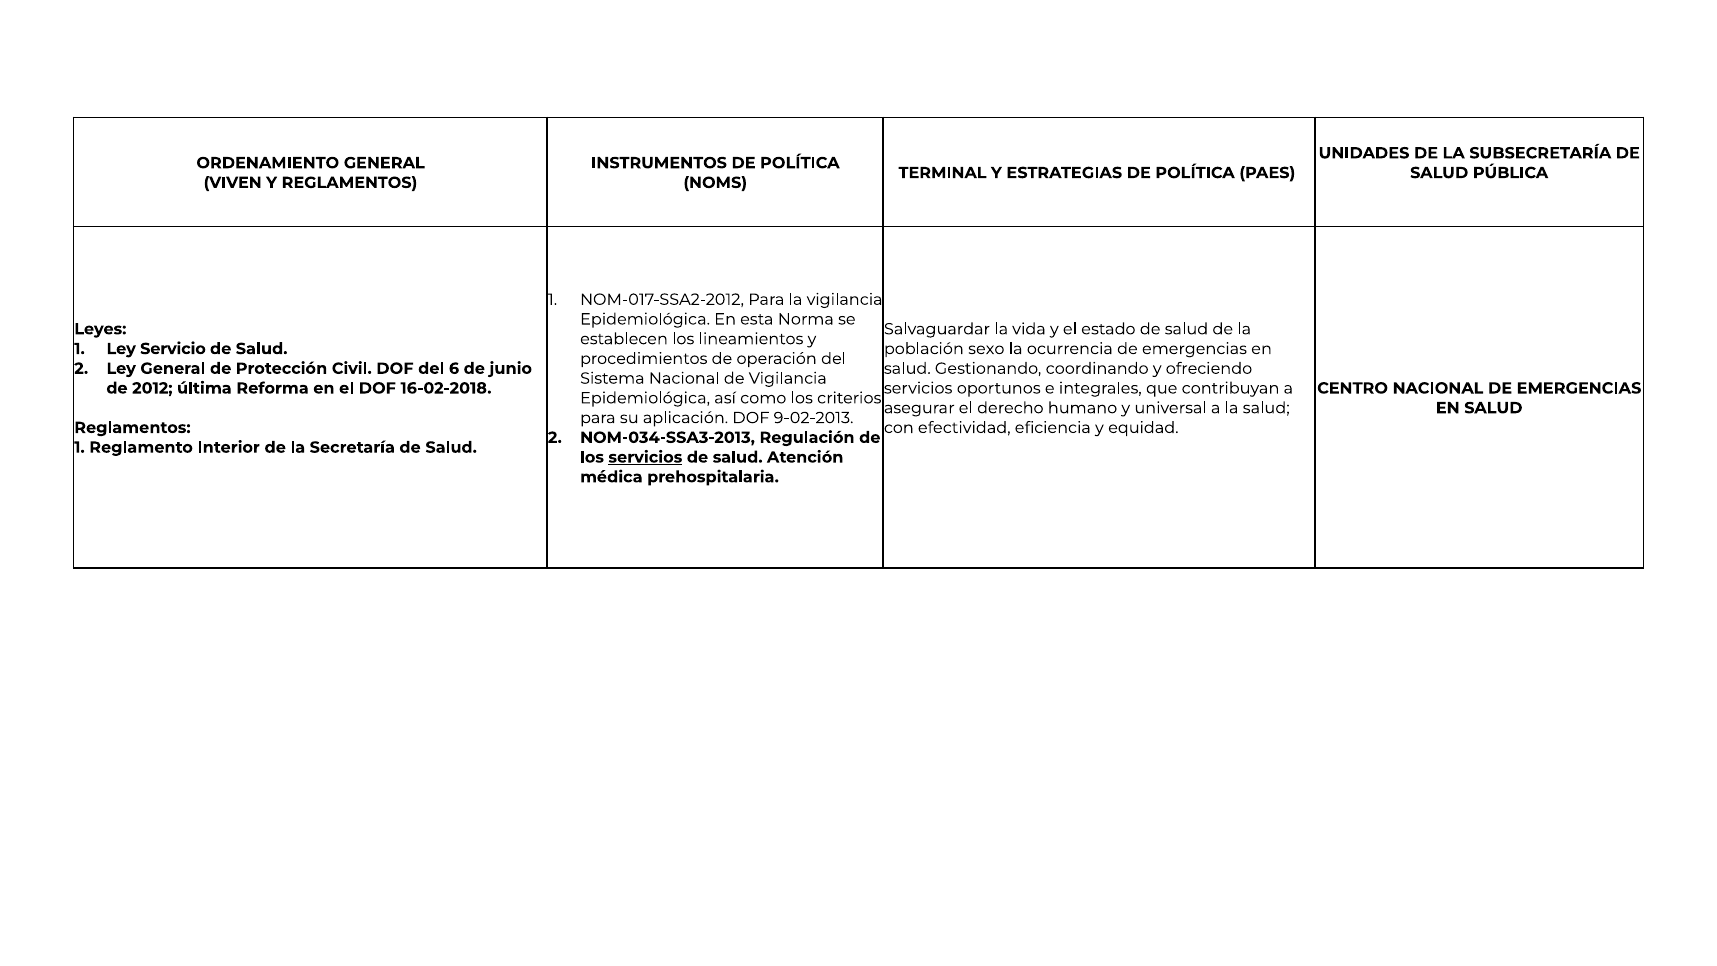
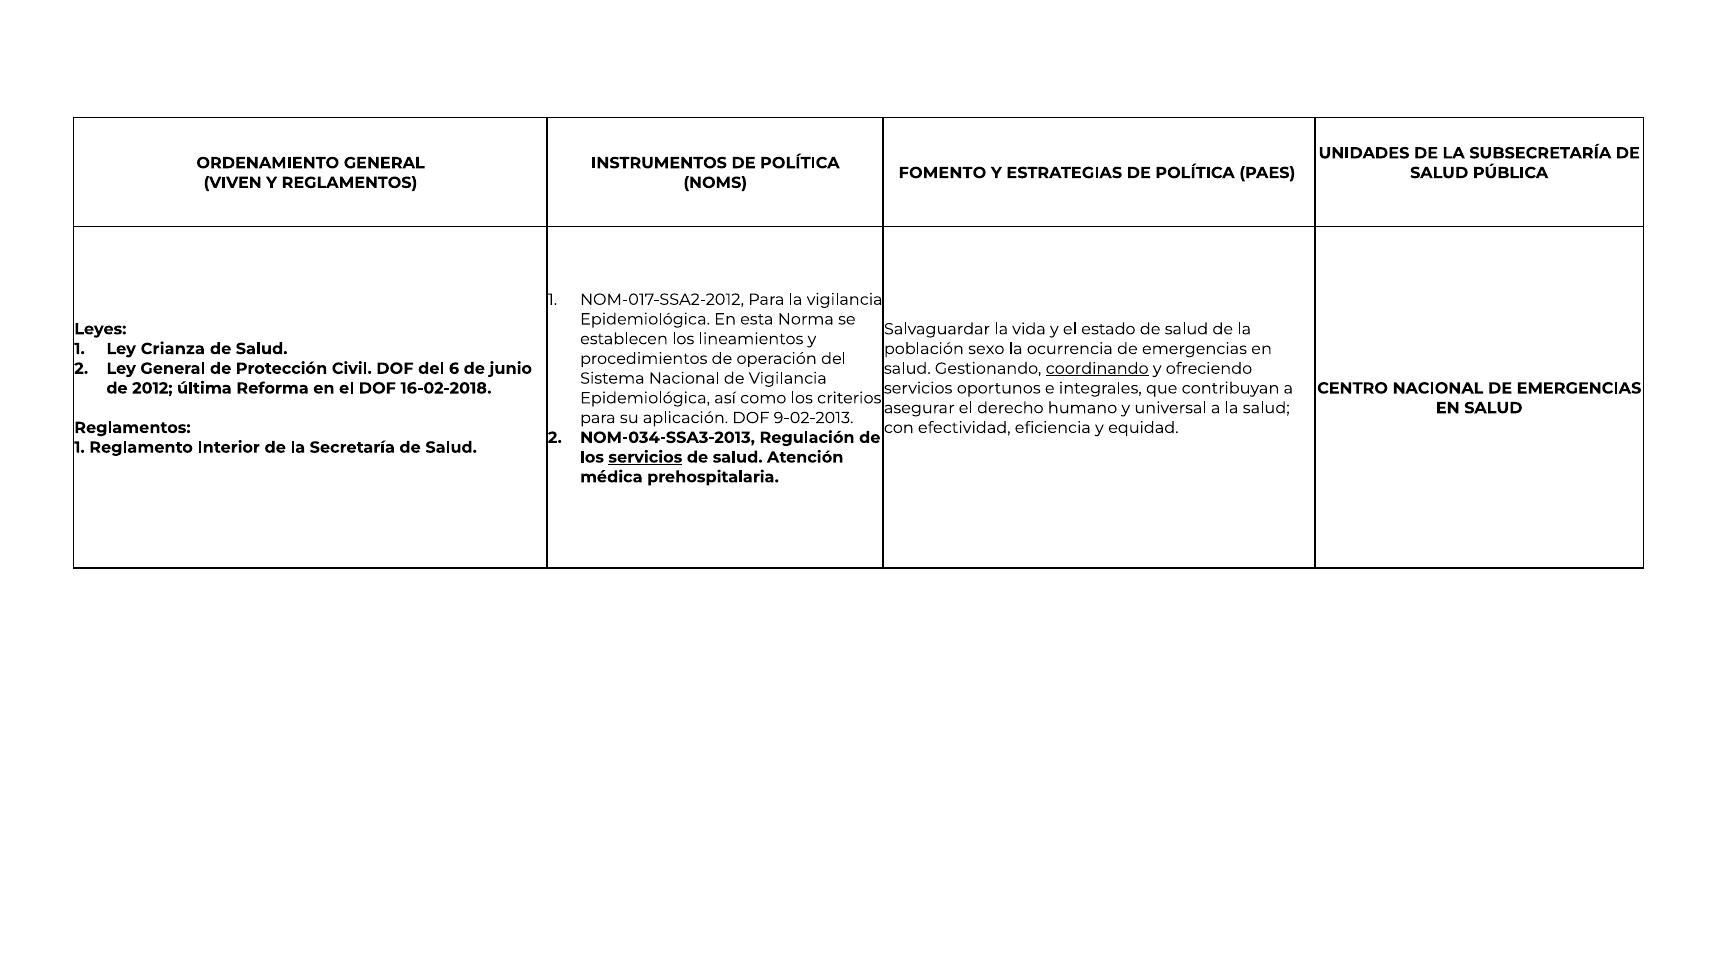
TERMINAL: TERMINAL -> FOMENTO
Servicio: Servicio -> Crianza
coordinando underline: none -> present
